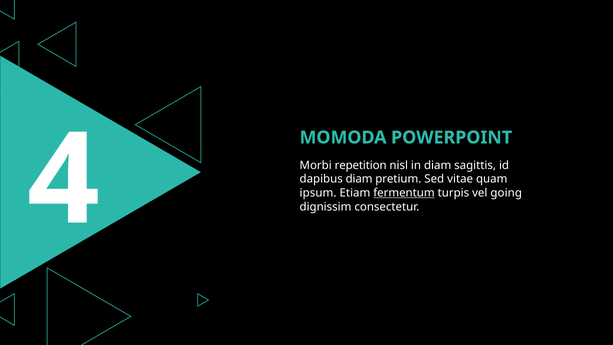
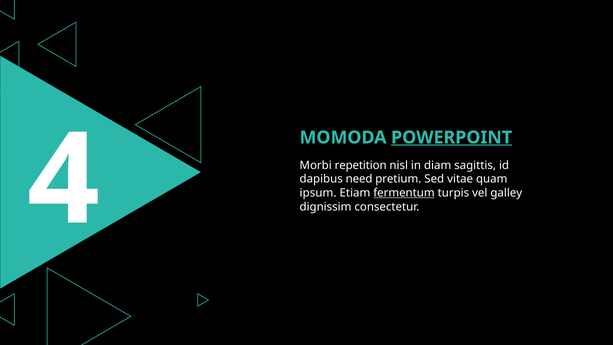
POWERPOINT underline: none -> present
dapibus diam: diam -> need
going: going -> galley
